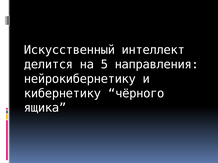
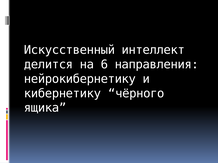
5: 5 -> 6
